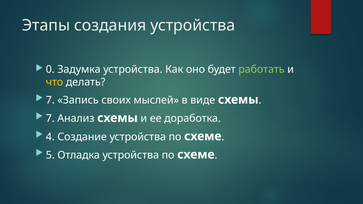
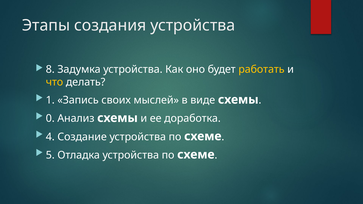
0: 0 -> 8
работать colour: light green -> yellow
7 at (50, 100): 7 -> 1
7 at (50, 119): 7 -> 0
